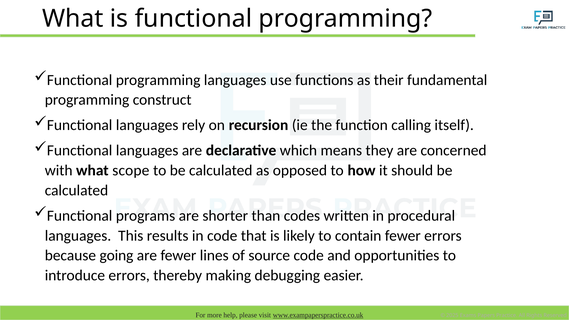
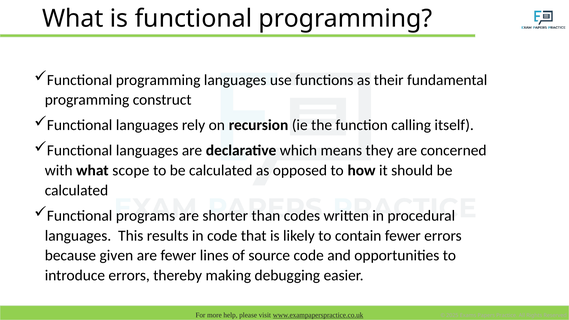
going: going -> given
